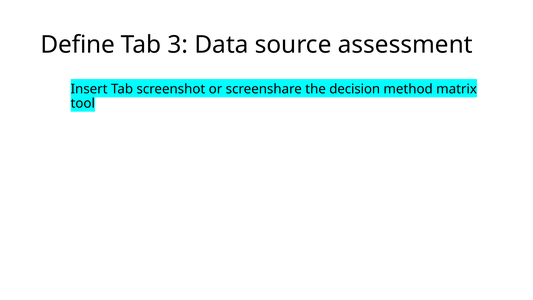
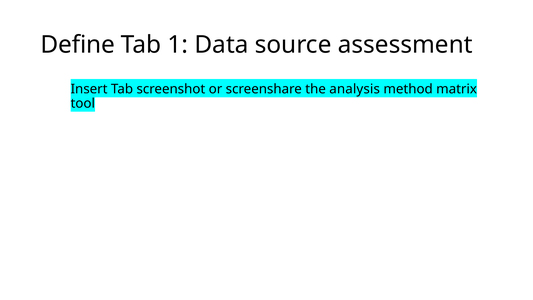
3: 3 -> 1
decision: decision -> analysis
